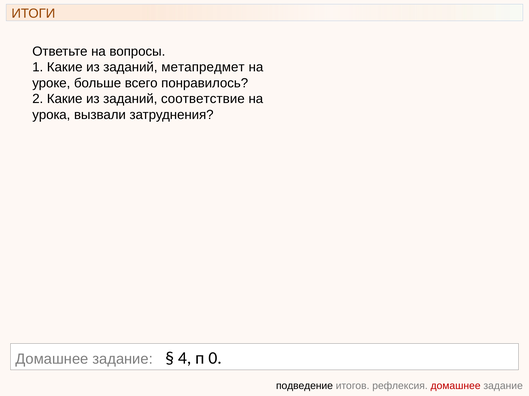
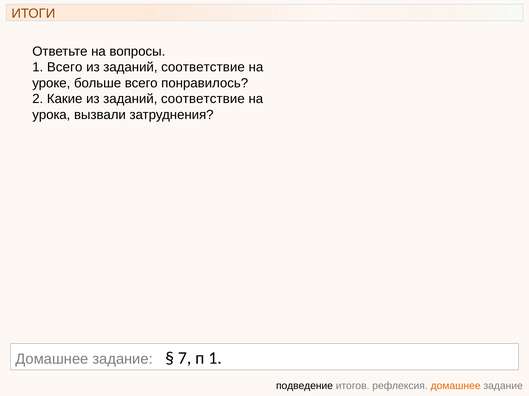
1 Какие: Какие -> Всего
метапредмет at (203, 67): метапредмет -> соответствие
4: 4 -> 7
п 0: 0 -> 1
домашнее at (456, 386) colour: red -> orange
